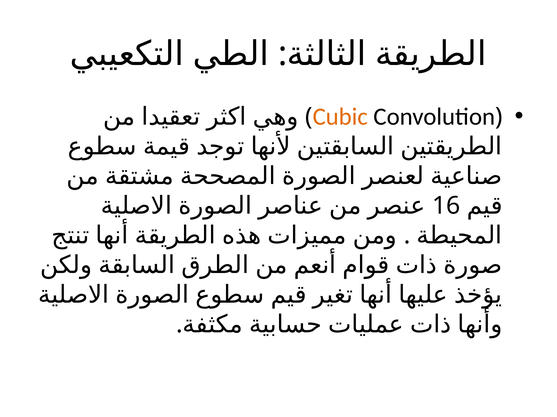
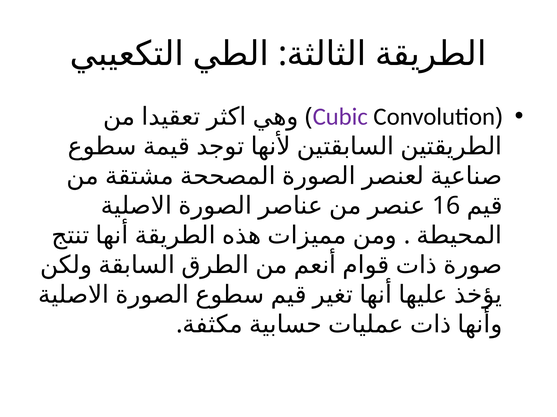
Cubic colour: orange -> purple
